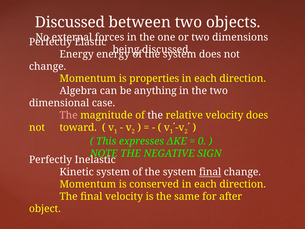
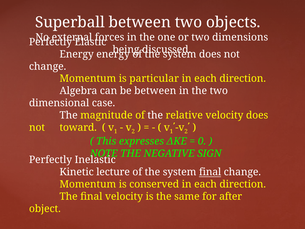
Discussed at (70, 22): Discussed -> Superball
properties: properties -> particular
be anything: anything -> between
The at (69, 115) colour: pink -> white
Kinetic system: system -> lecture
